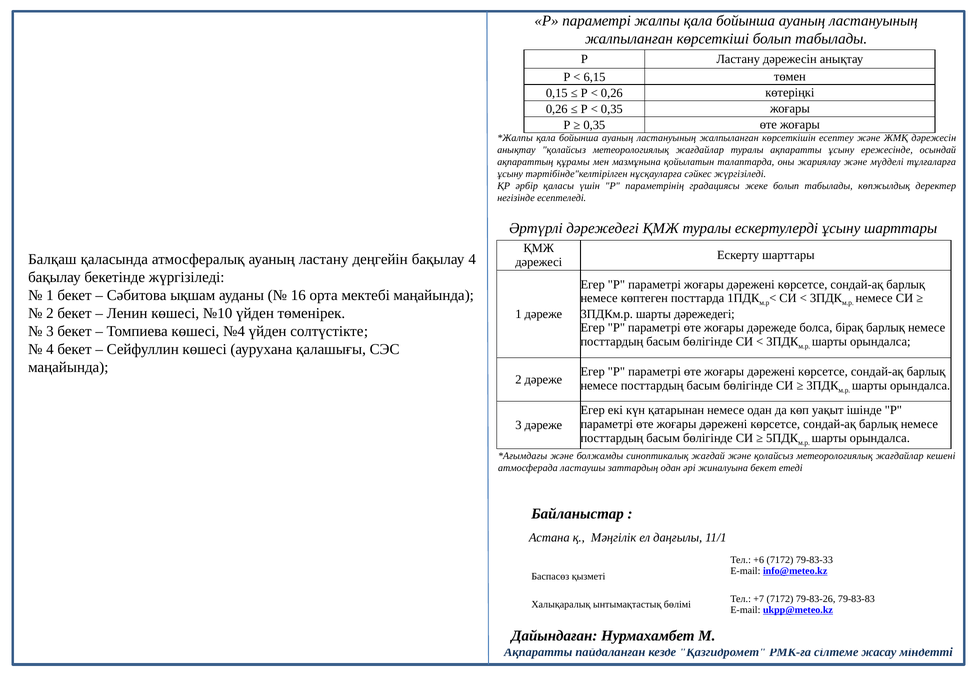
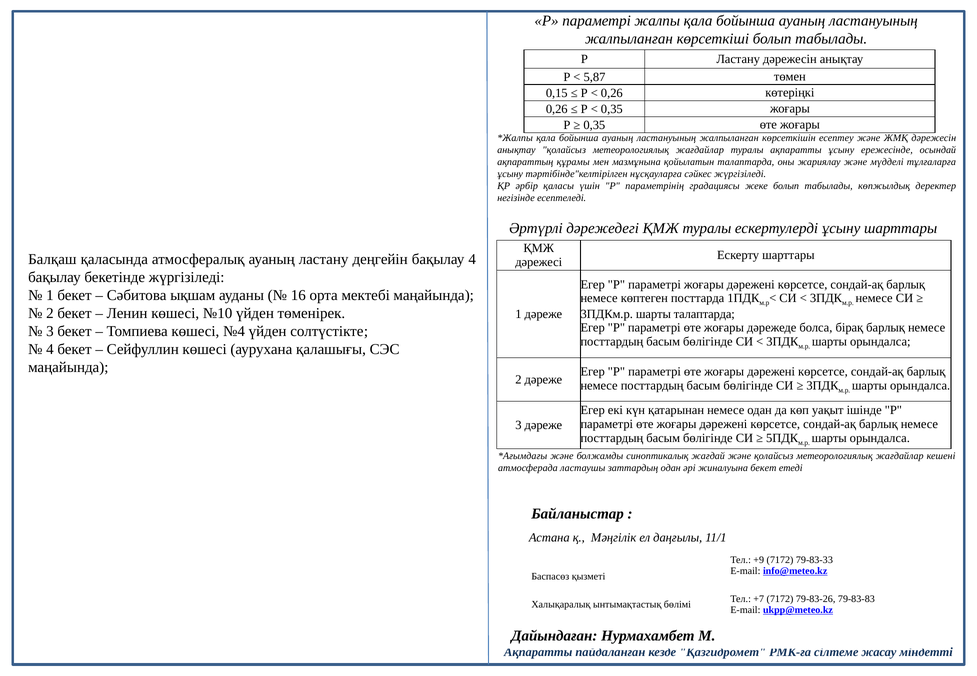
6,15: 6,15 -> 5,87
шарты дәрежедегі: дәрежедегі -> талаптарда
+6: +6 -> +9
